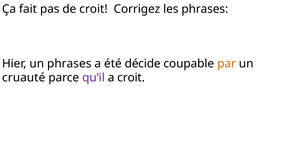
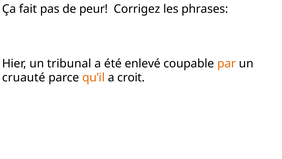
de croit: croit -> peur
un phrases: phrases -> tribunal
décide: décide -> enlevé
qu’il colour: purple -> orange
